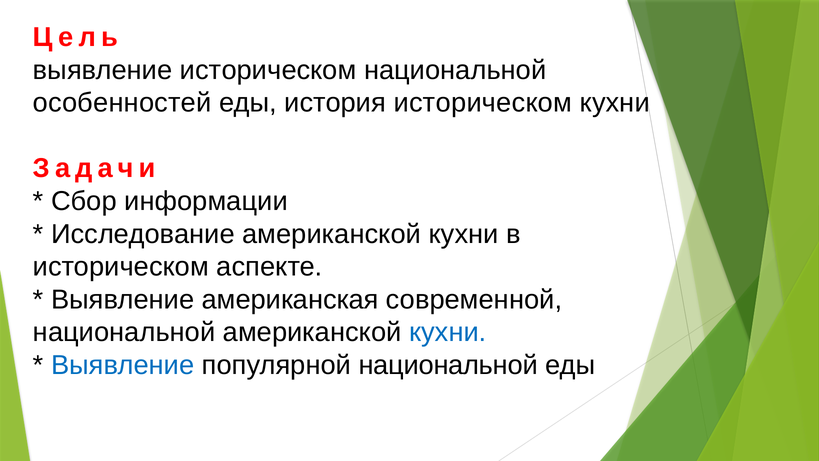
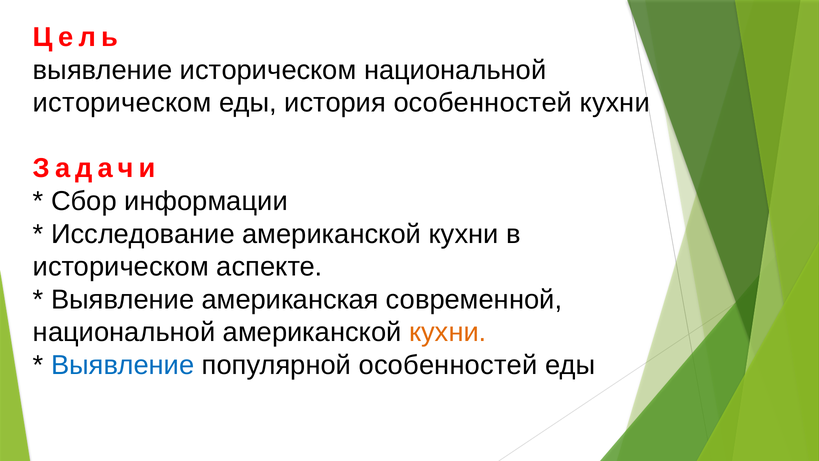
особенностей at (122, 103): особенностей -> историческом
история историческом: историческом -> особенностей
кухни at (448, 332) colour: blue -> orange
популярной национальной: национальной -> особенностей
